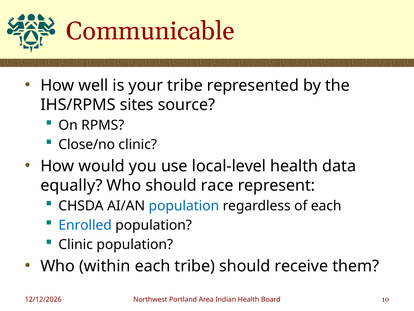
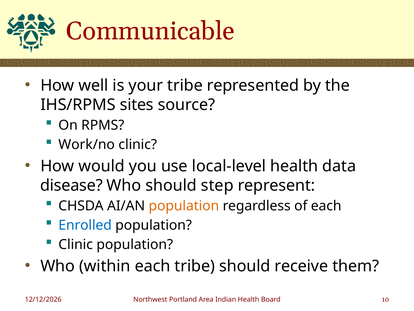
Close/no: Close/no -> Work/no
equally: equally -> disease
race: race -> step
population at (184, 206) colour: blue -> orange
